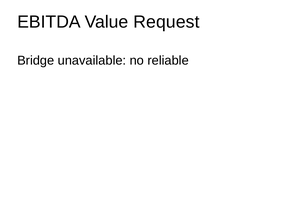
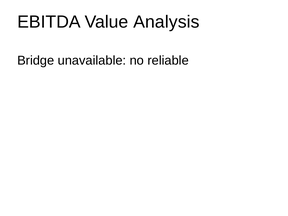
Request: Request -> Analysis
